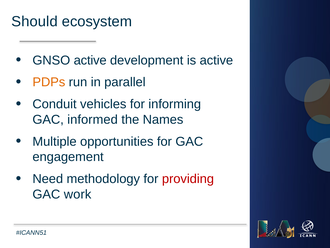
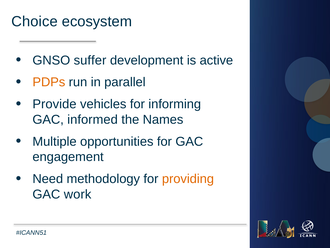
Should: Should -> Choice
GNSO active: active -> suffer
Conduit: Conduit -> Provide
providing colour: red -> orange
